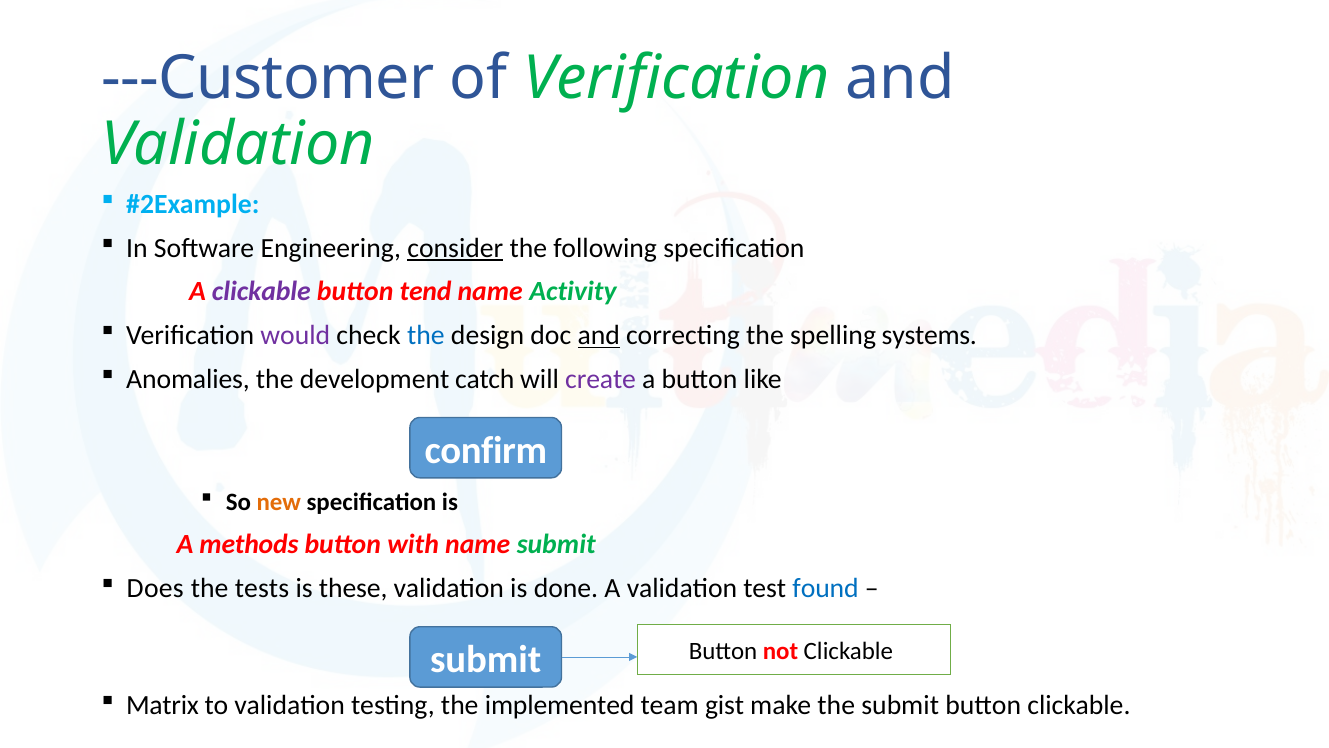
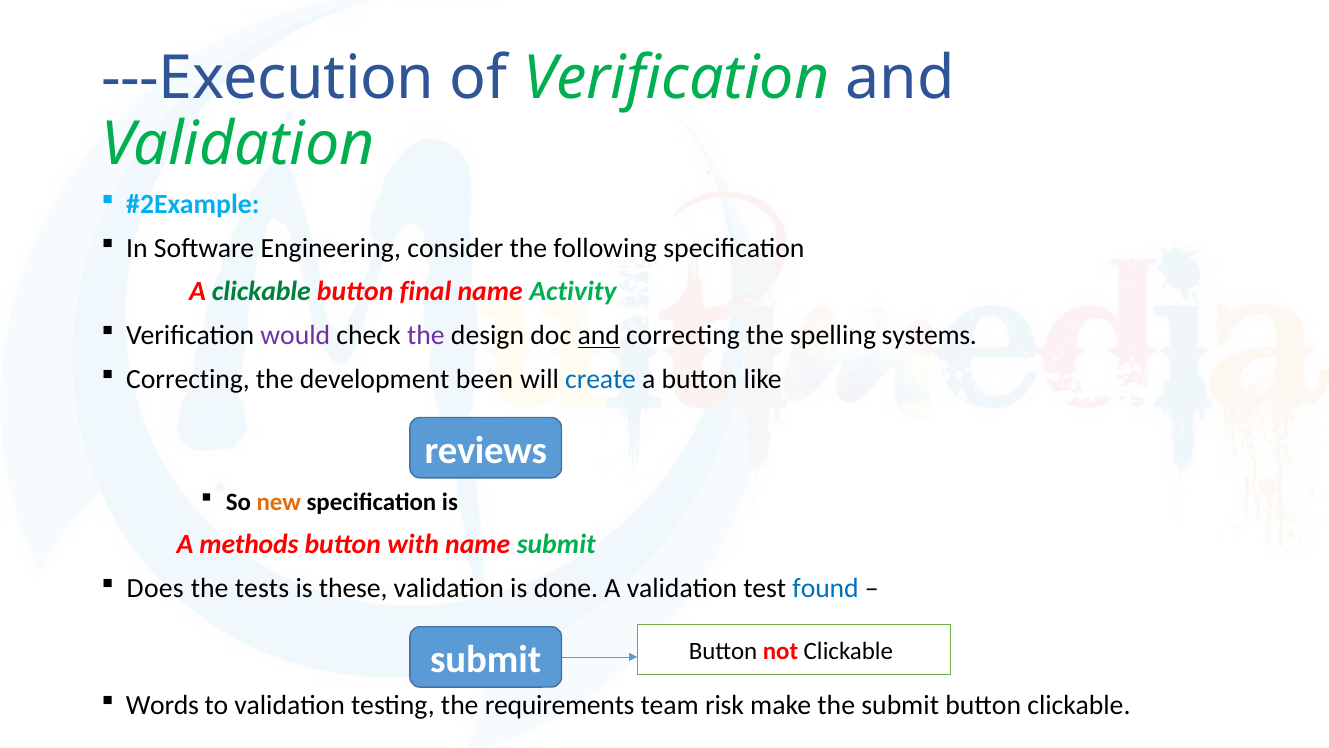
---Customer: ---Customer -> ---Execution
consider underline: present -> none
clickable at (261, 292) colour: purple -> green
tend: tend -> final
the at (426, 335) colour: blue -> purple
Anomalies at (188, 379): Anomalies -> Correcting
catch: catch -> been
create colour: purple -> blue
confirm: confirm -> reviews
Matrix: Matrix -> Words
implemented: implemented -> requirements
gist: gist -> risk
